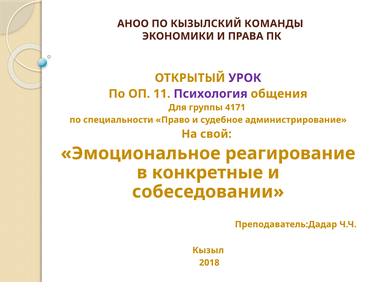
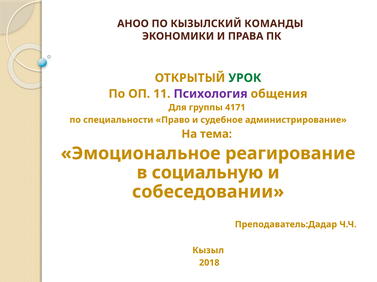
УРОК colour: purple -> green
свой: свой -> тема
конкретные: конкретные -> социальную
